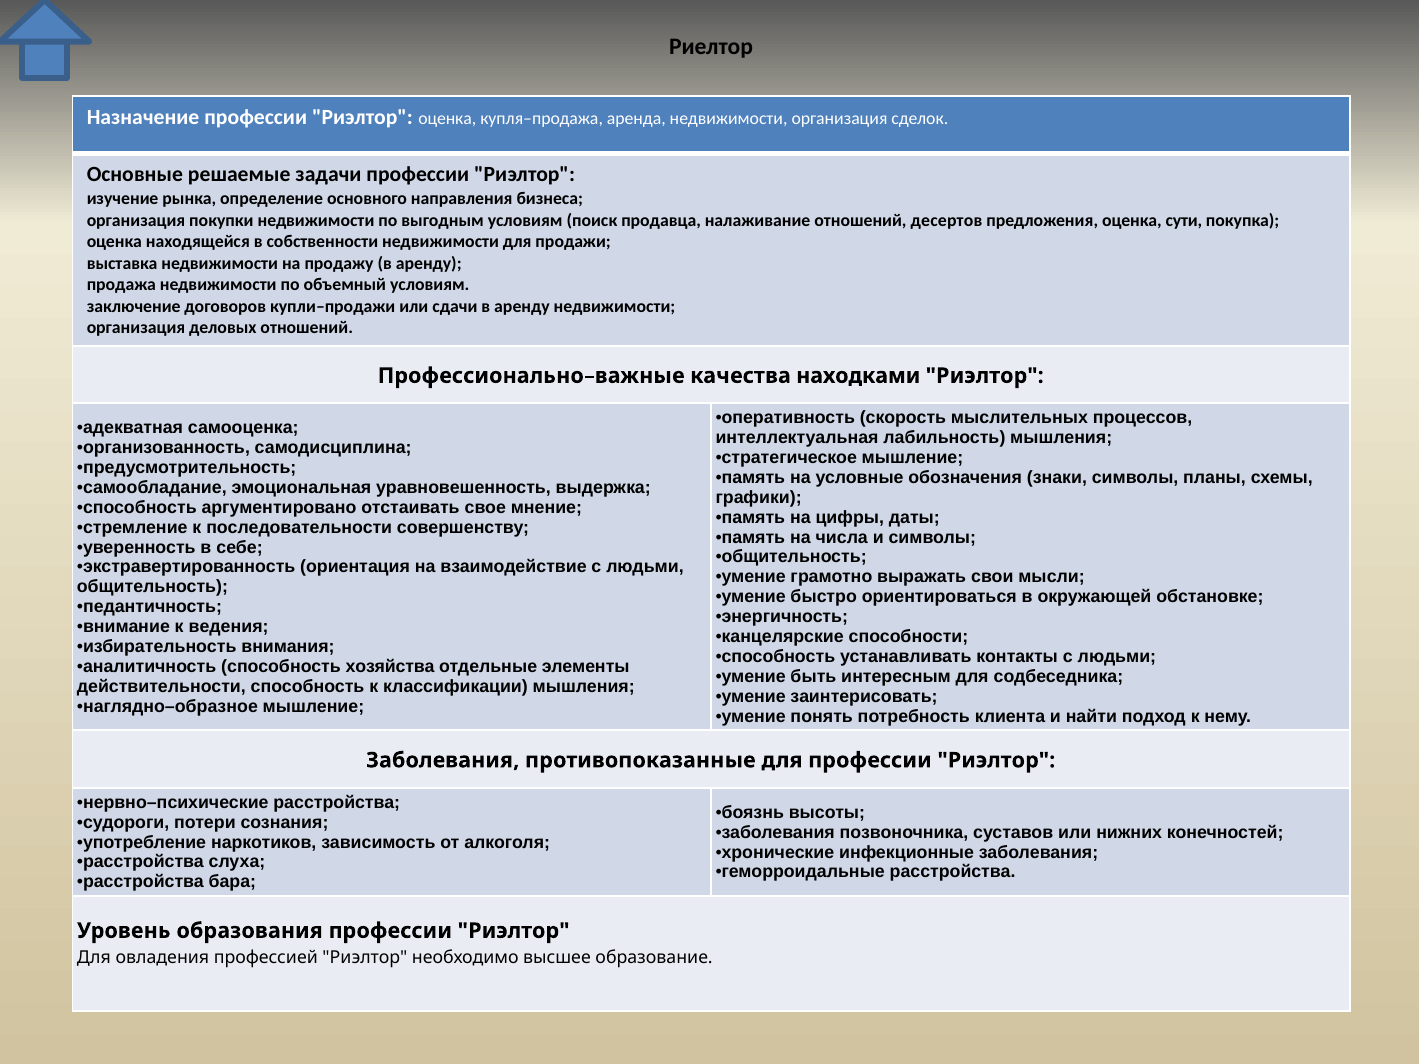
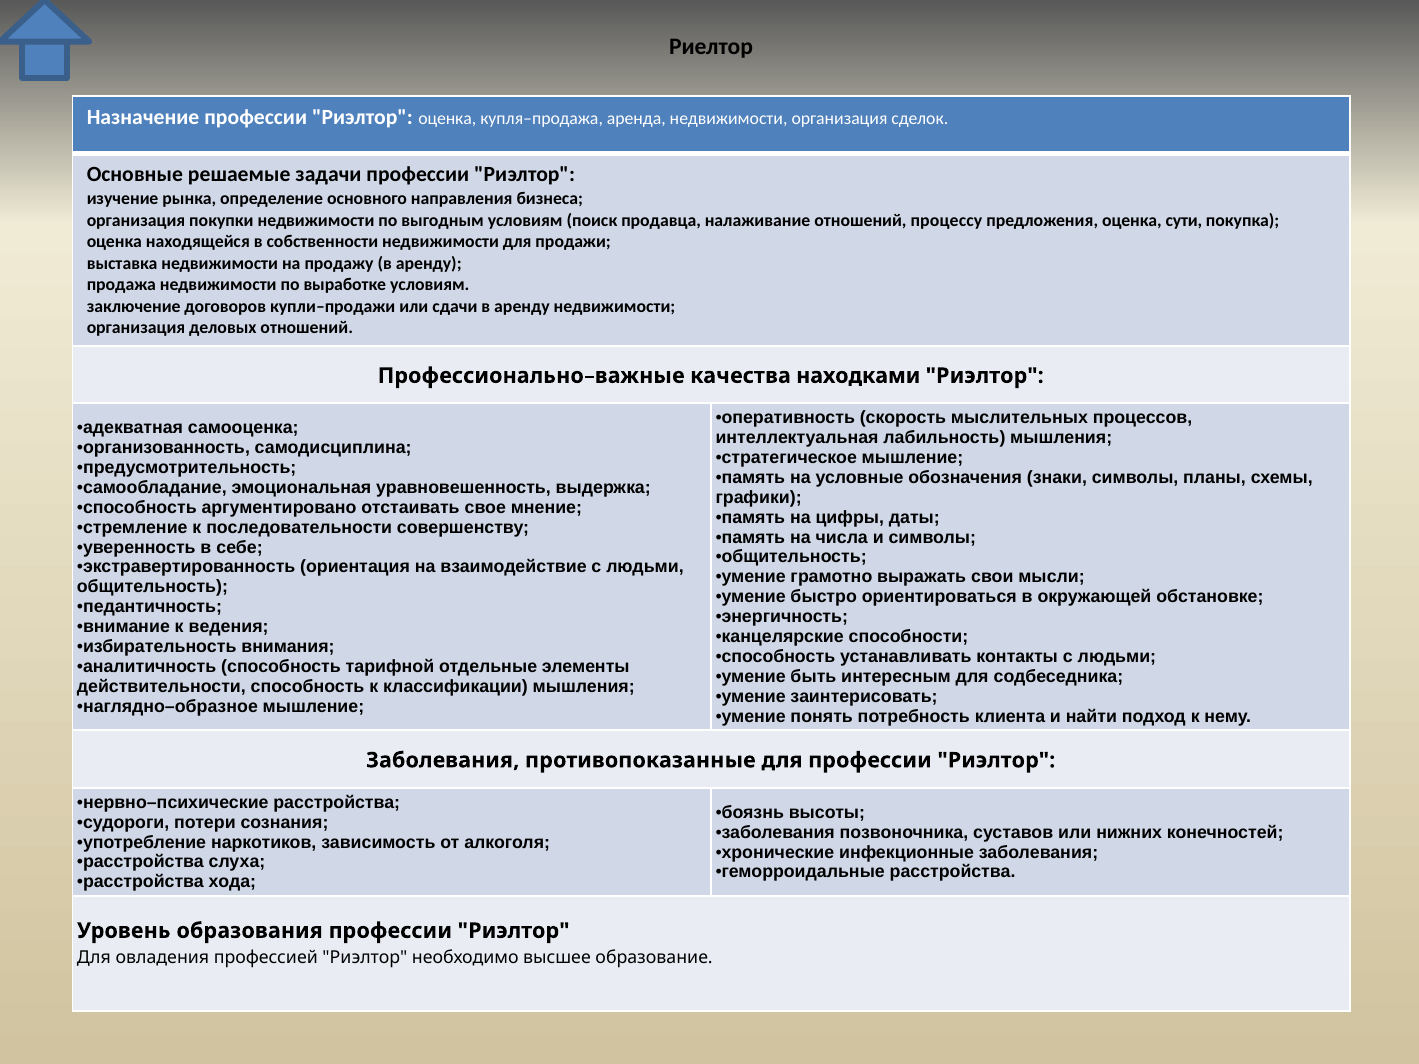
десертов: десертов -> процессу
объемный: объемный -> выработке
хозяйства: хозяйства -> тарифной
бара: бара -> хода
